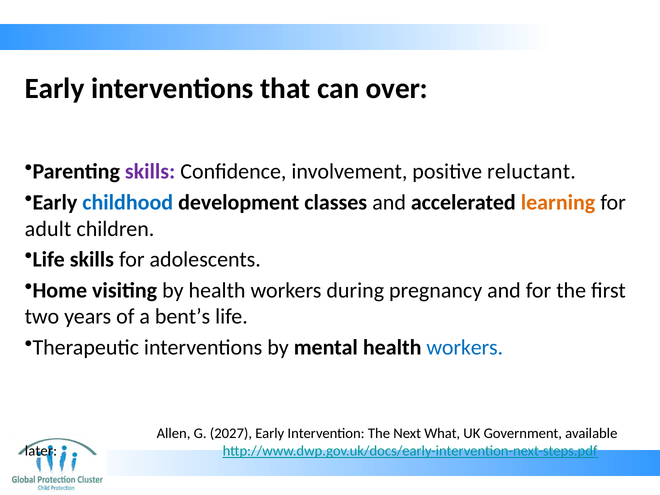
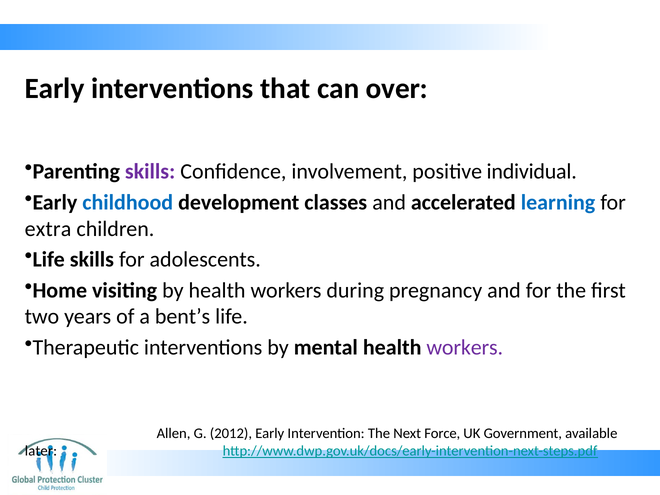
reluctant: reluctant -> individual
learning colour: orange -> blue
adult: adult -> extra
workers at (465, 348) colour: blue -> purple
2027: 2027 -> 2012
What: What -> Force
